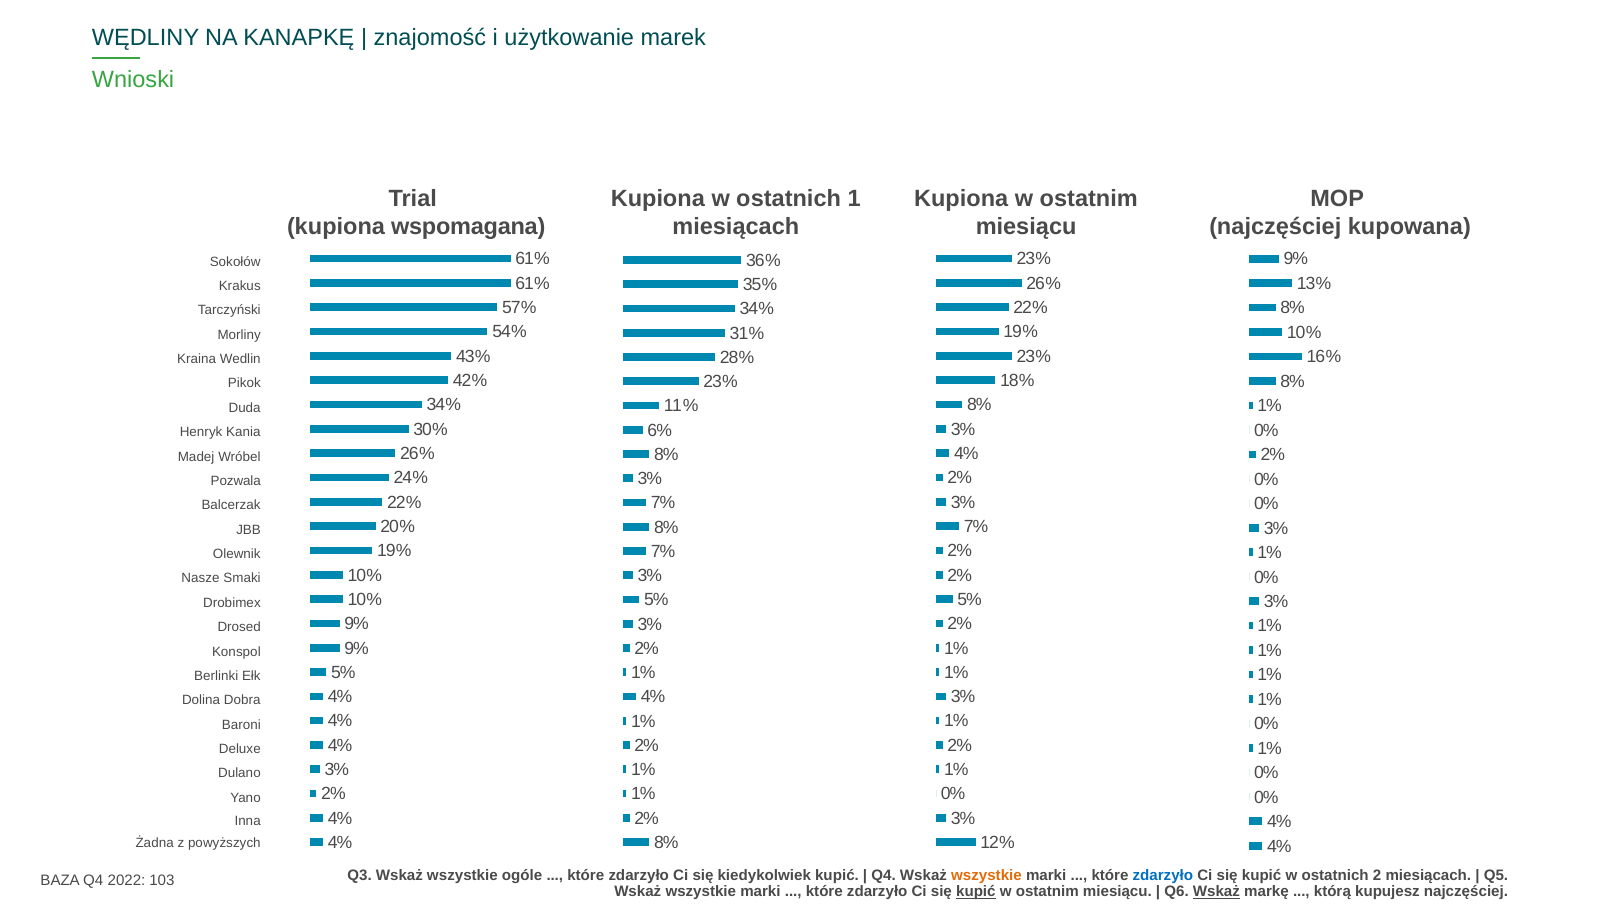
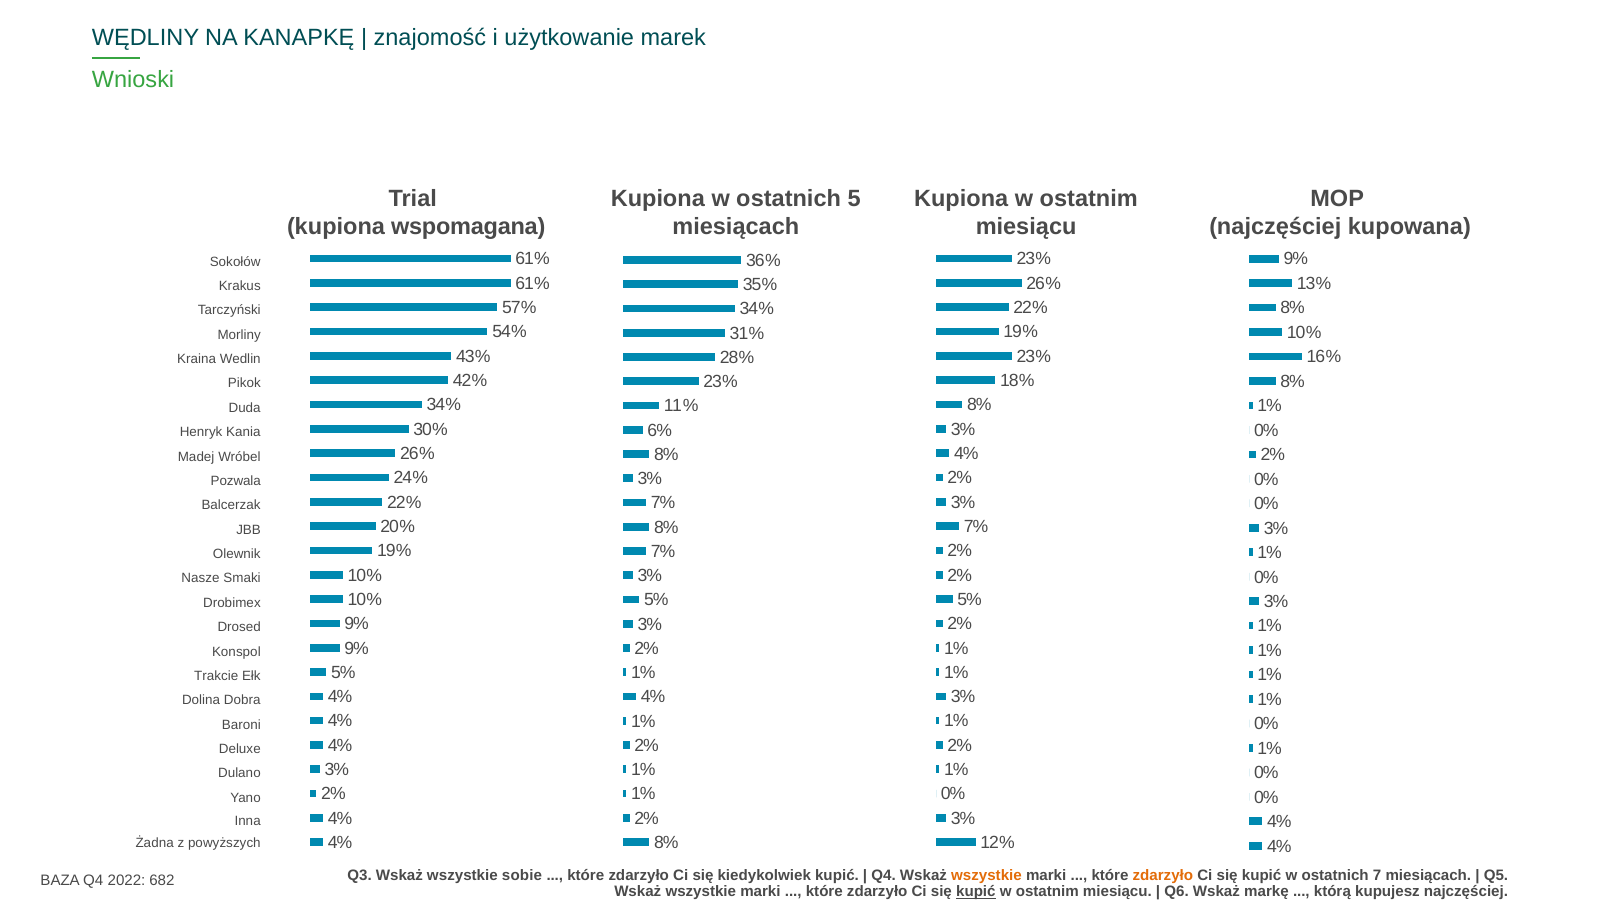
1: 1 -> 5
Berlinki: Berlinki -> Trakcie
ogóle: ogóle -> sobie
zdarzyło at (1163, 875) colour: blue -> orange
2: 2 -> 7
103: 103 -> 682
Wskaż at (1216, 892) underline: present -> none
